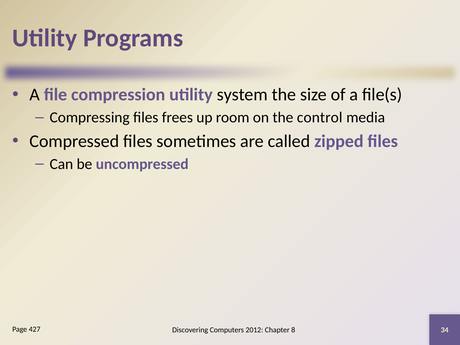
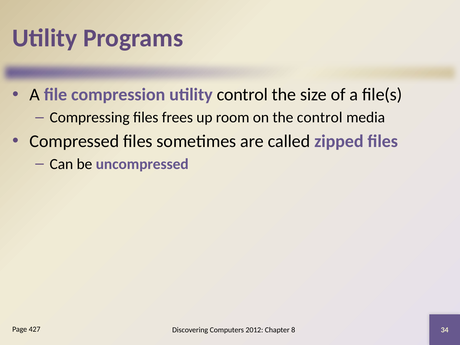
utility system: system -> control
